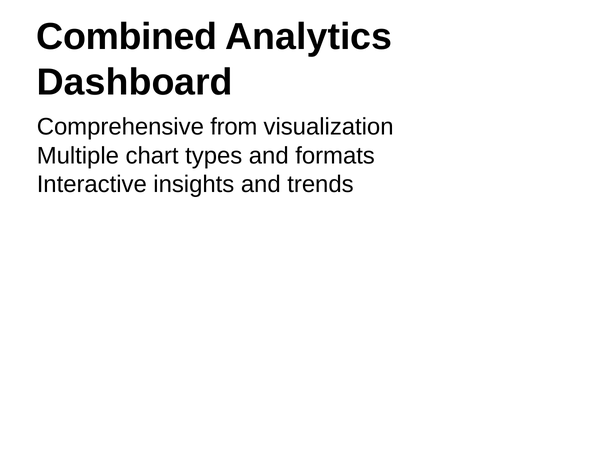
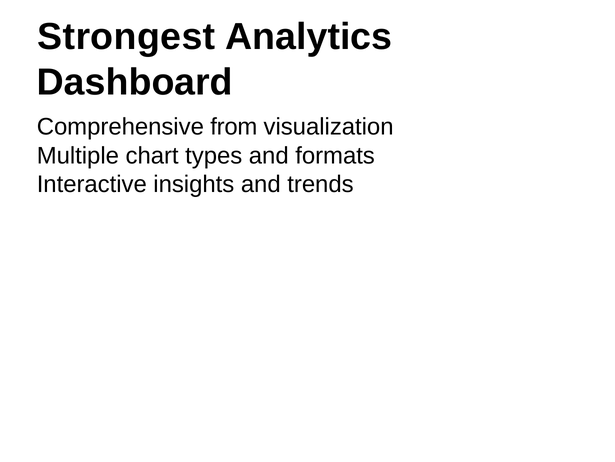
Combined: Combined -> Strongest
